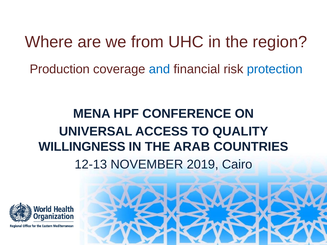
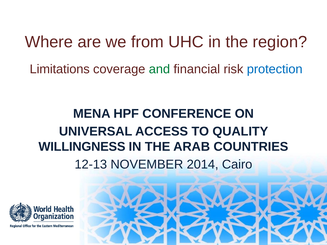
Production: Production -> Limitations
and colour: blue -> green
2019: 2019 -> 2014
